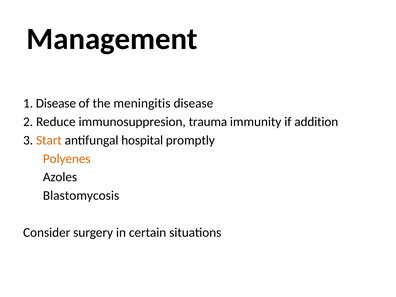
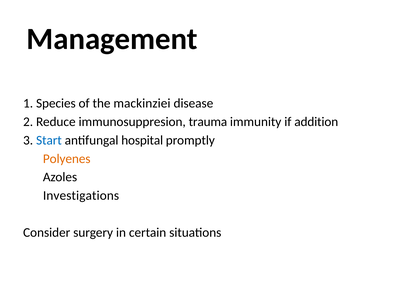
1 Disease: Disease -> Species
meningitis: meningitis -> mackinziei
Start colour: orange -> blue
Blastomycosis: Blastomycosis -> Investigations
